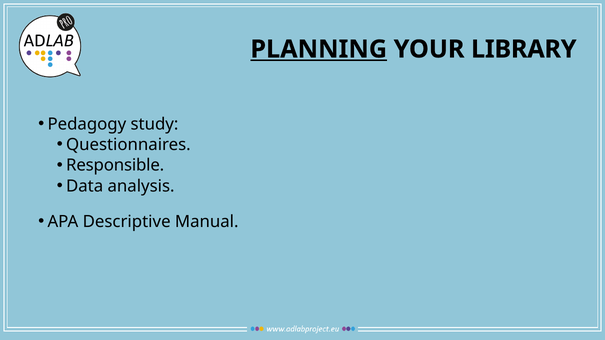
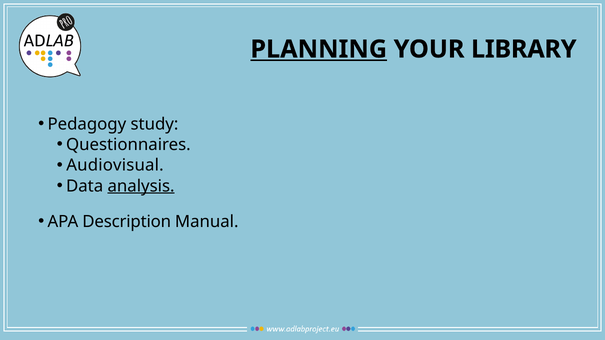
Responsible: Responsible -> Audiovisual
analysis underline: none -> present
Descriptive: Descriptive -> Description
